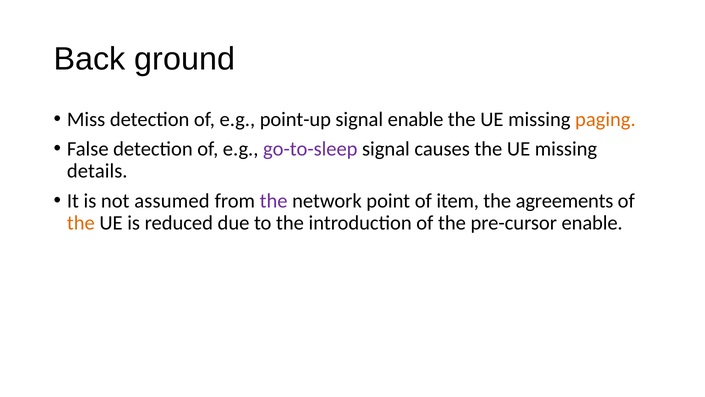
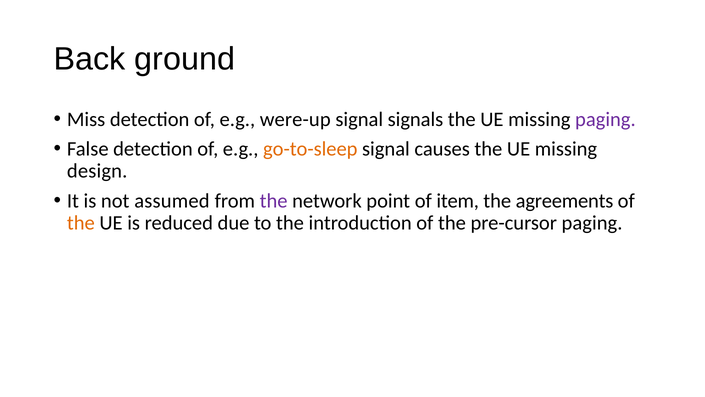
point-up: point-up -> were-up
signal enable: enable -> signals
paging at (605, 119) colour: orange -> purple
go-to-sleep colour: purple -> orange
details: details -> design
pre-cursor enable: enable -> paging
